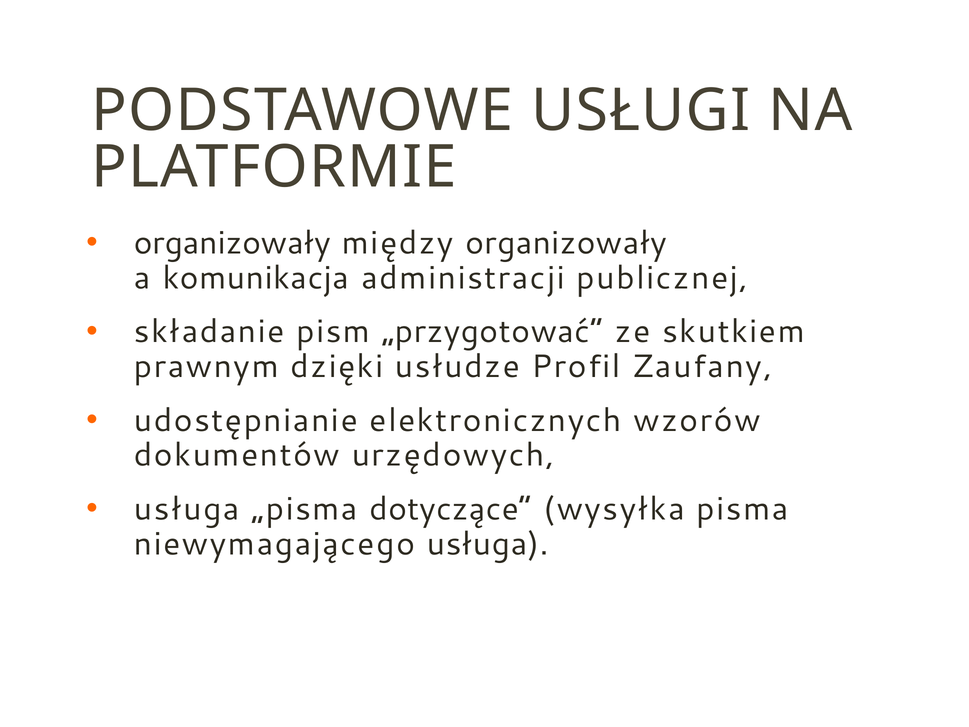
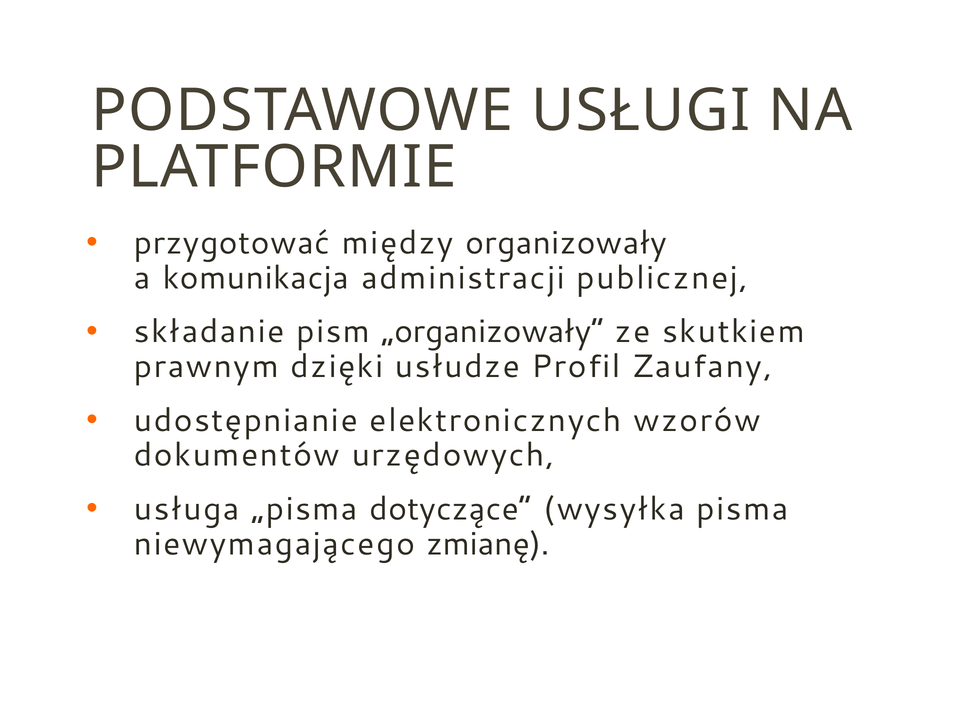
organizowały at (232, 243): organizowały -> przygotować
„przygotować: „przygotować -> „organizowały
niewymagającego usługa: usługa -> zmianę
